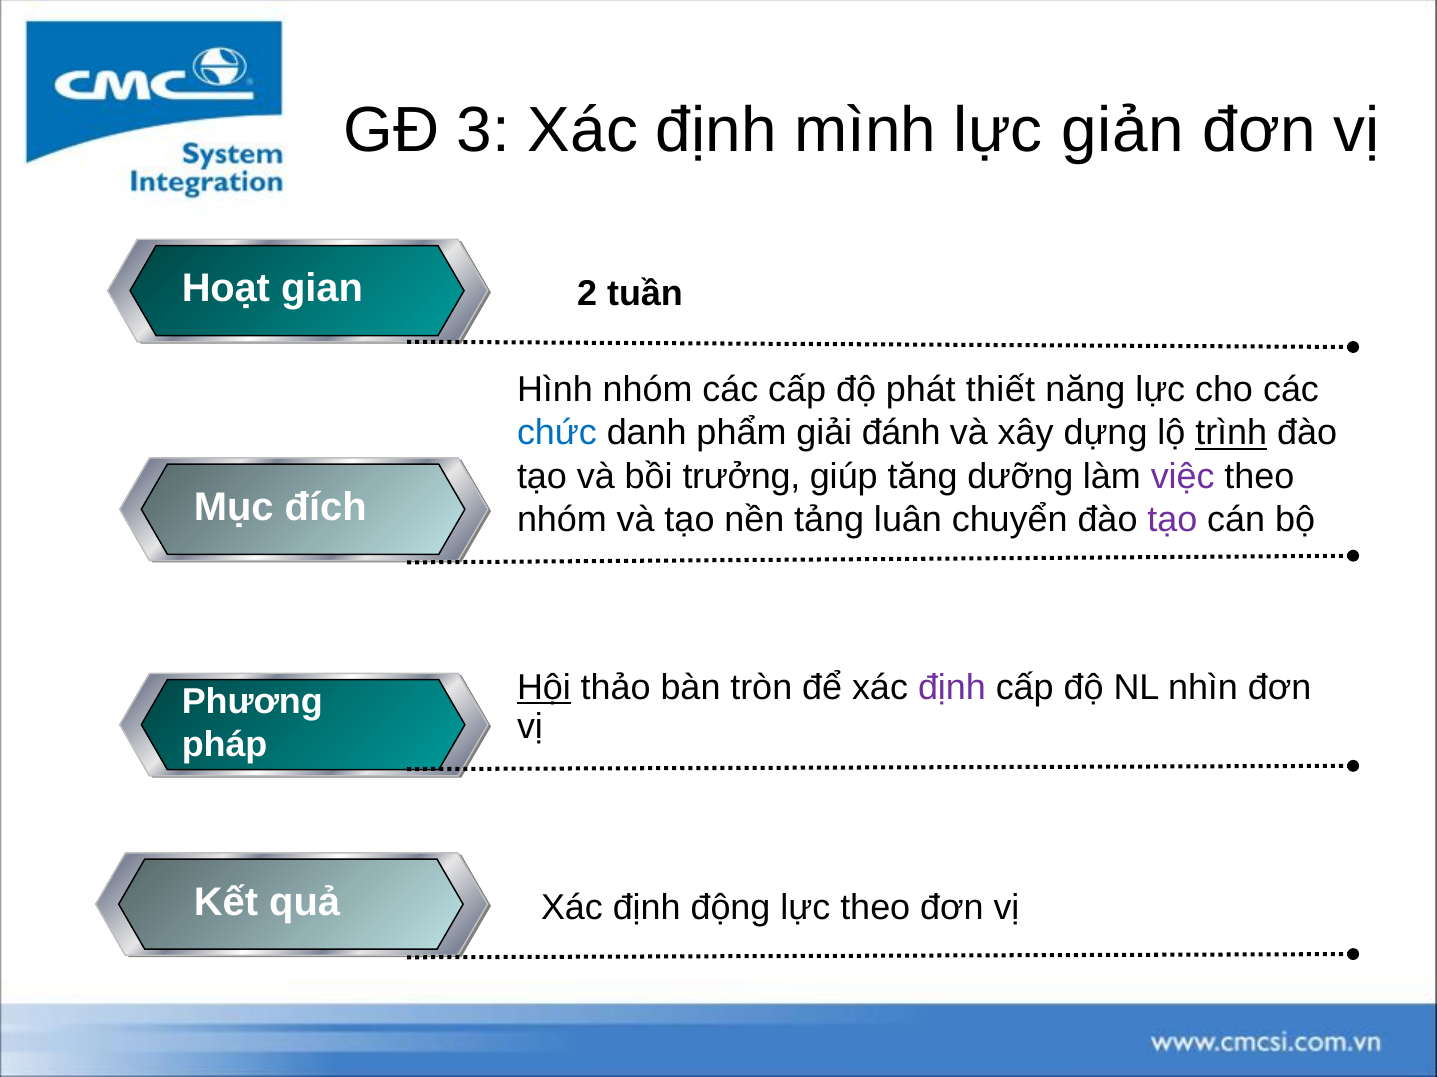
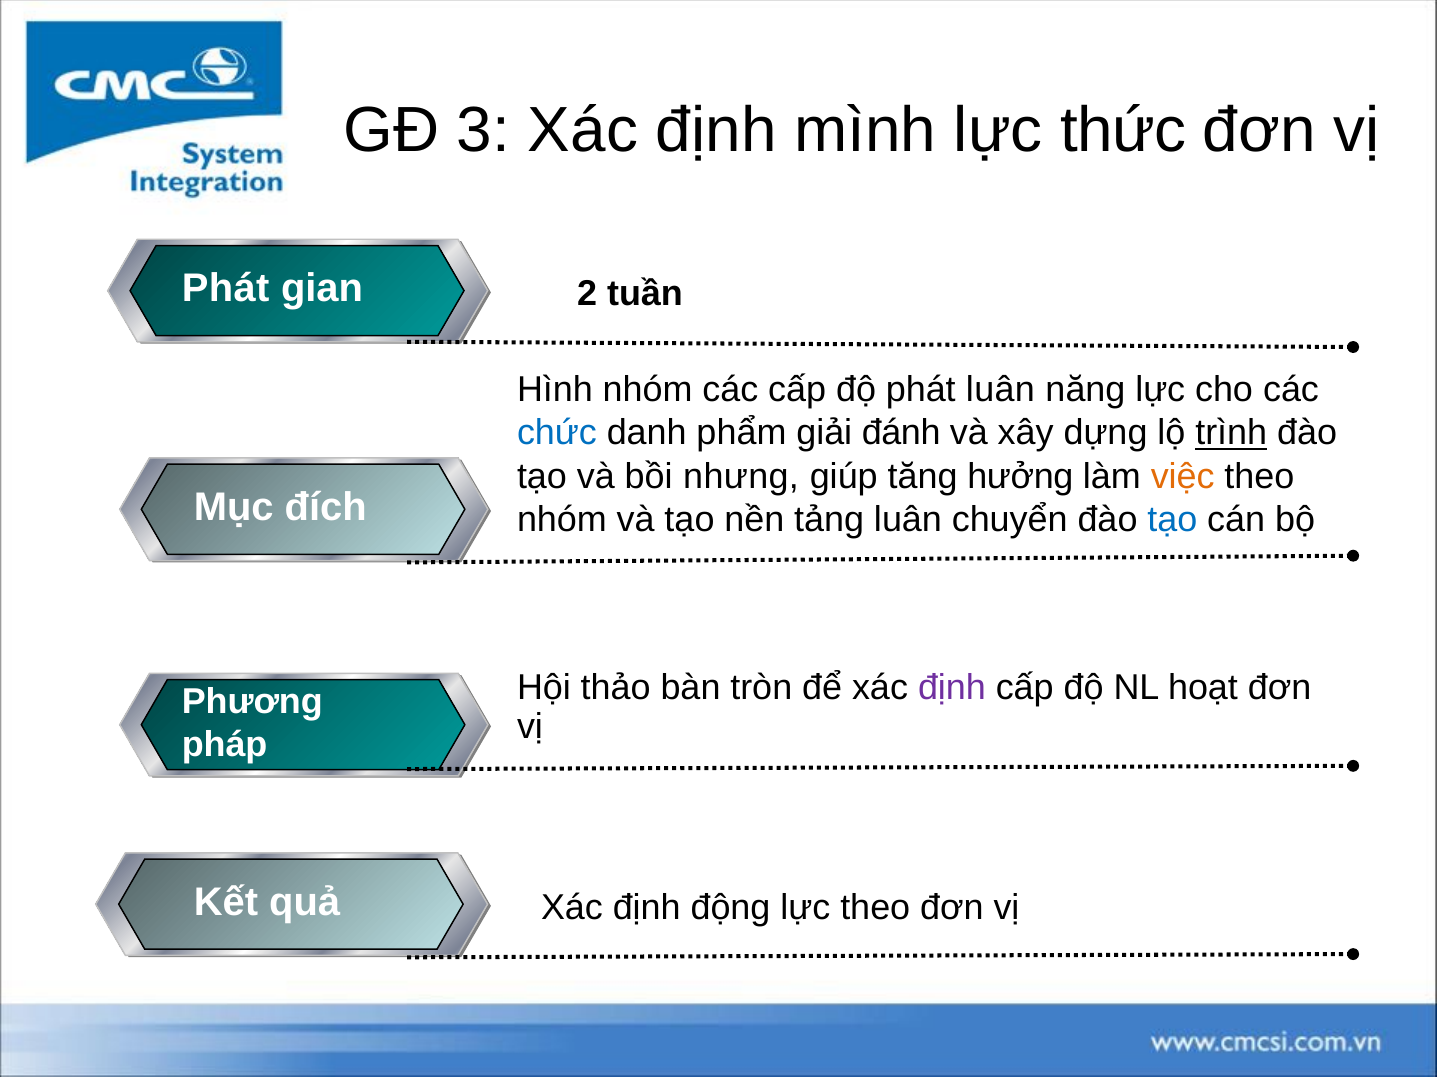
giản: giản -> thức
Hoạt at (226, 289): Hoạt -> Phát
phát thiết: thiết -> luân
trưởng: trưởng -> nhưng
dưỡng: dưỡng -> hưởng
việc colour: purple -> orange
tạo at (1172, 520) colour: purple -> blue
Hội underline: present -> none
nhìn: nhìn -> hoạt
